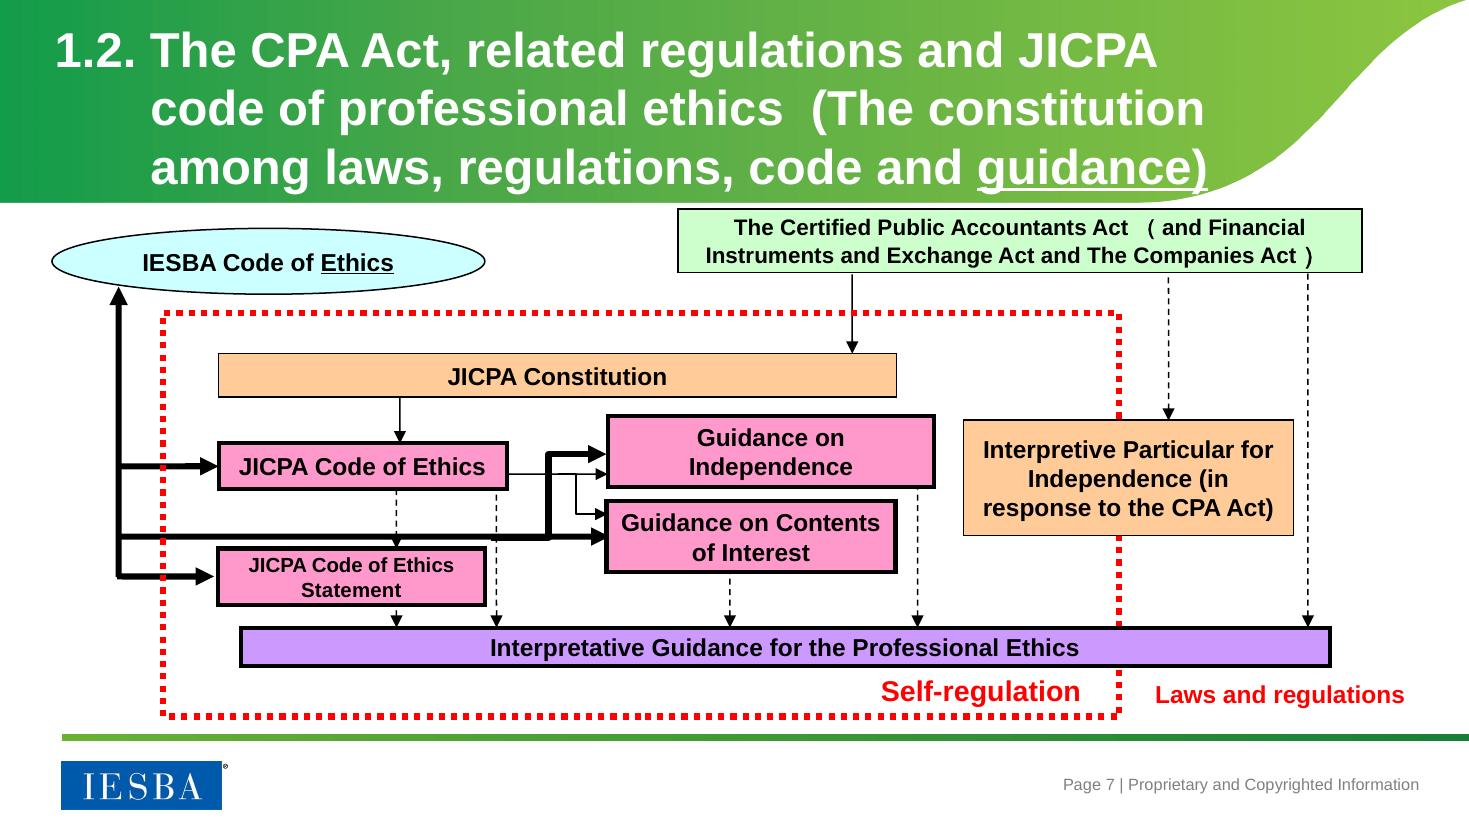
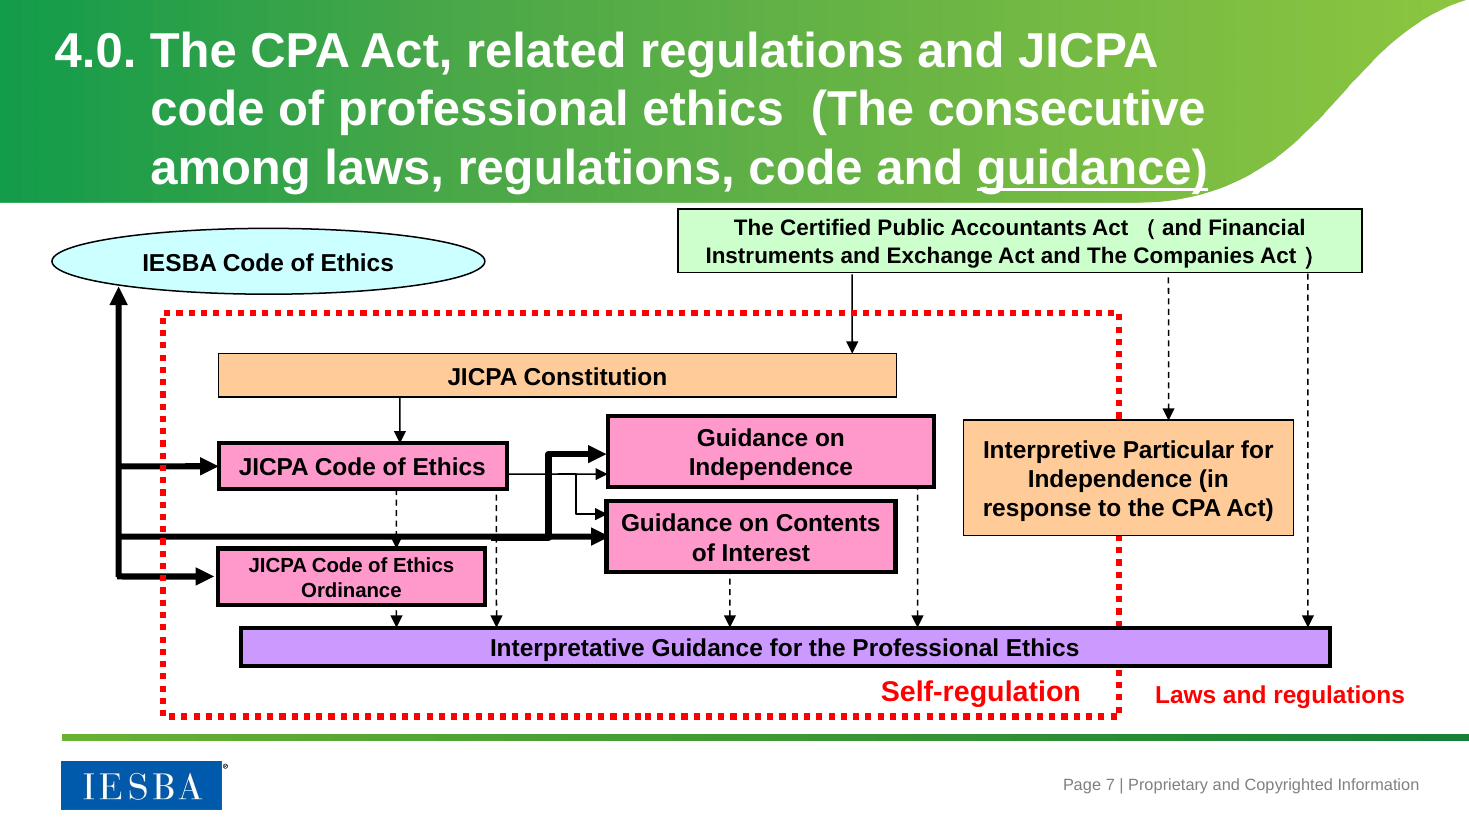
1.2: 1.2 -> 4.0
The constitution: constitution -> consecutive
Ethics at (357, 263) underline: present -> none
Statement: Statement -> Ordinance
